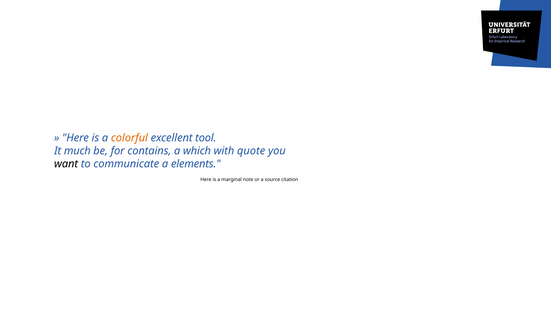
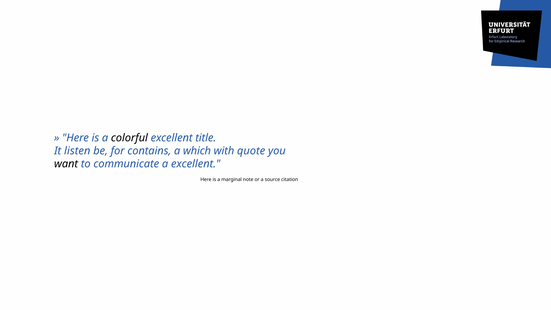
colorful colour: orange -> black
tool: tool -> title
much: much -> listen
a elements: elements -> excellent
